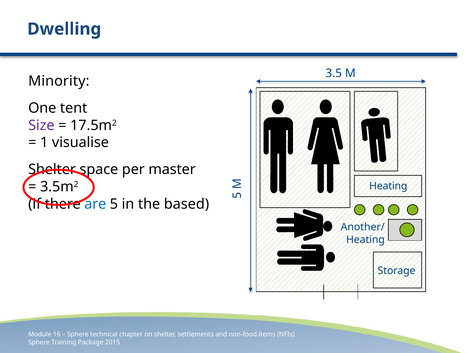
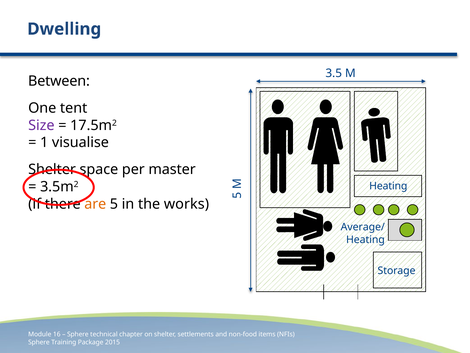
Minority: Minority -> Between
are colour: blue -> orange
based: based -> works
Another/: Another/ -> Average/
